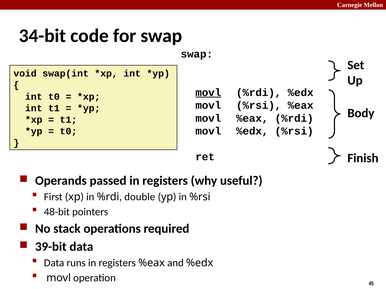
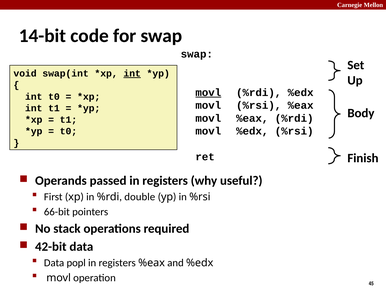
34-bit: 34-bit -> 14-bit
int at (132, 74) underline: none -> present
48-bit: 48-bit -> 66-bit
39-bit: 39-bit -> 42-bit
runs: runs -> popl
